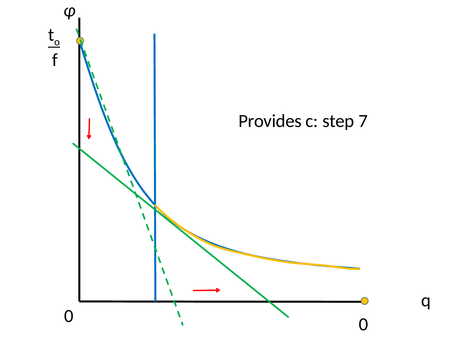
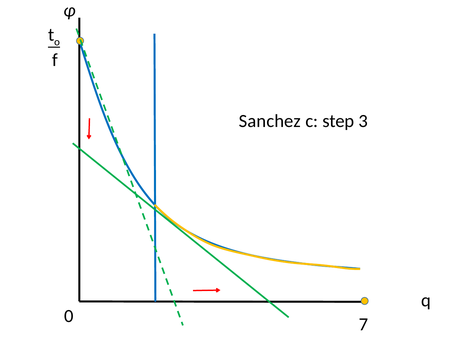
Provides: Provides -> Sanchez
7: 7 -> 3
0 0: 0 -> 7
